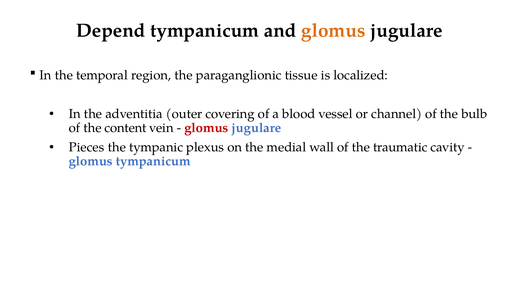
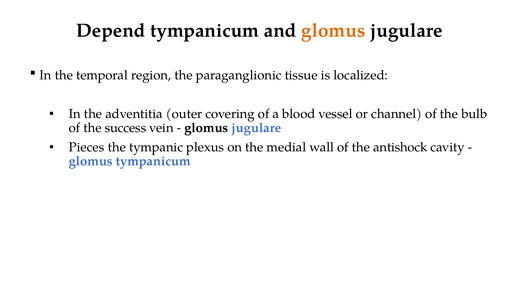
content: content -> success
glomus at (206, 128) colour: red -> black
traumatic: traumatic -> antishock
